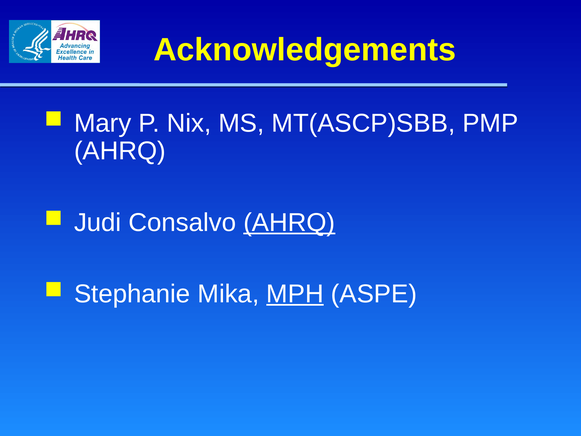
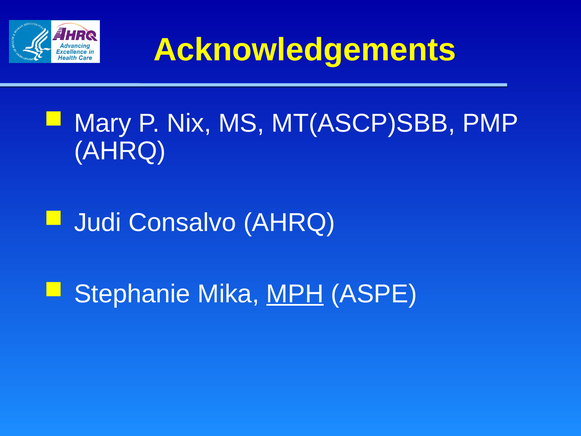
AHRQ at (289, 222) underline: present -> none
